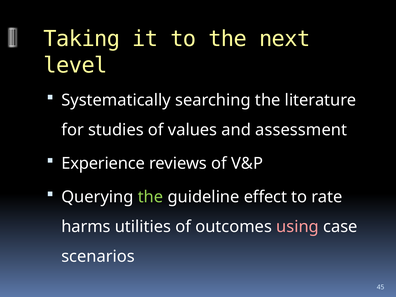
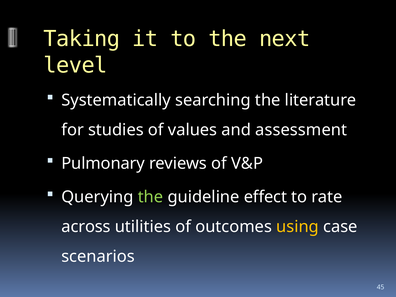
Experience: Experience -> Pulmonary
harms: harms -> across
using colour: pink -> yellow
